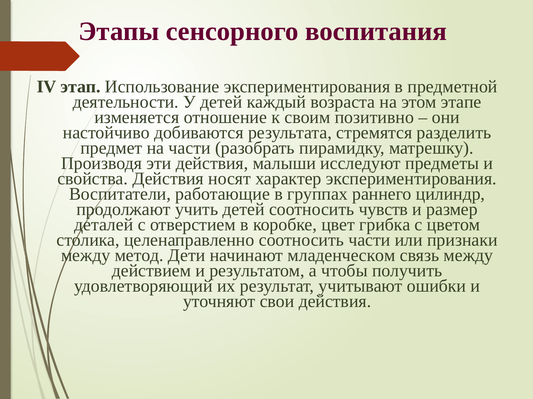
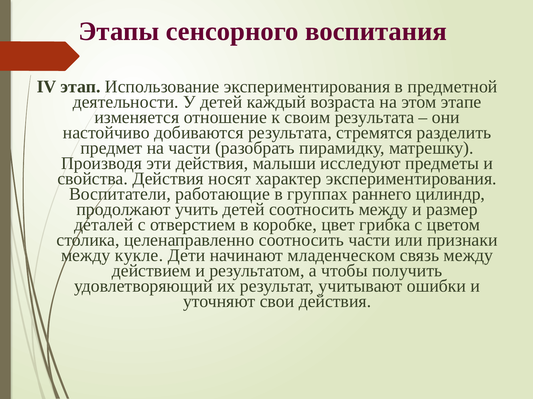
своим позитивно: позитивно -> результата
соотносить чувств: чувств -> между
метод: метод -> кукле
